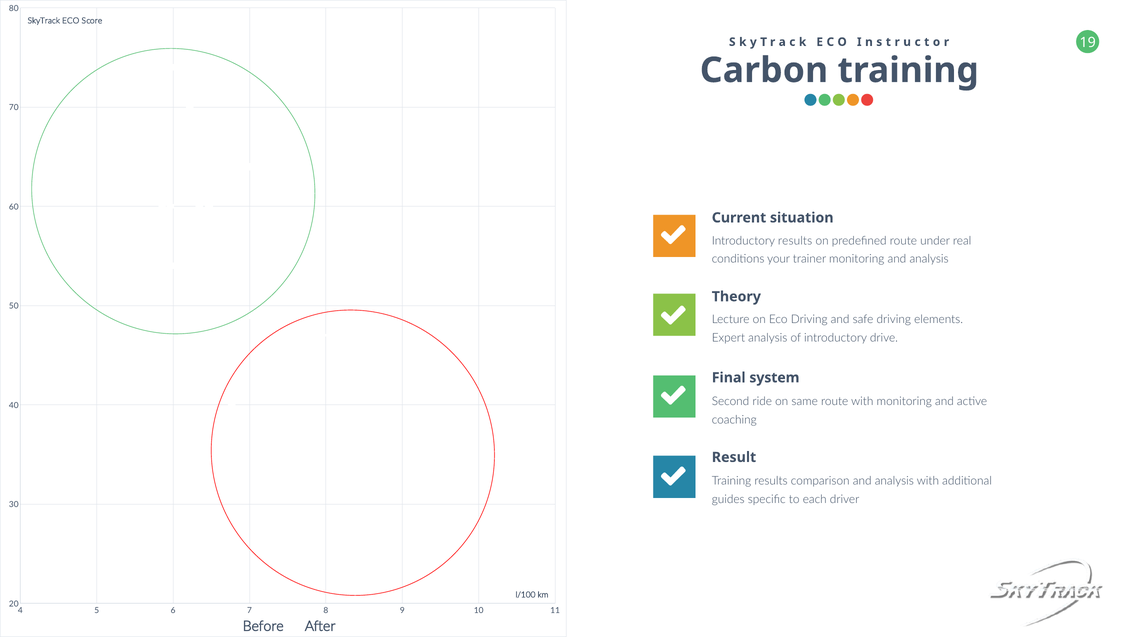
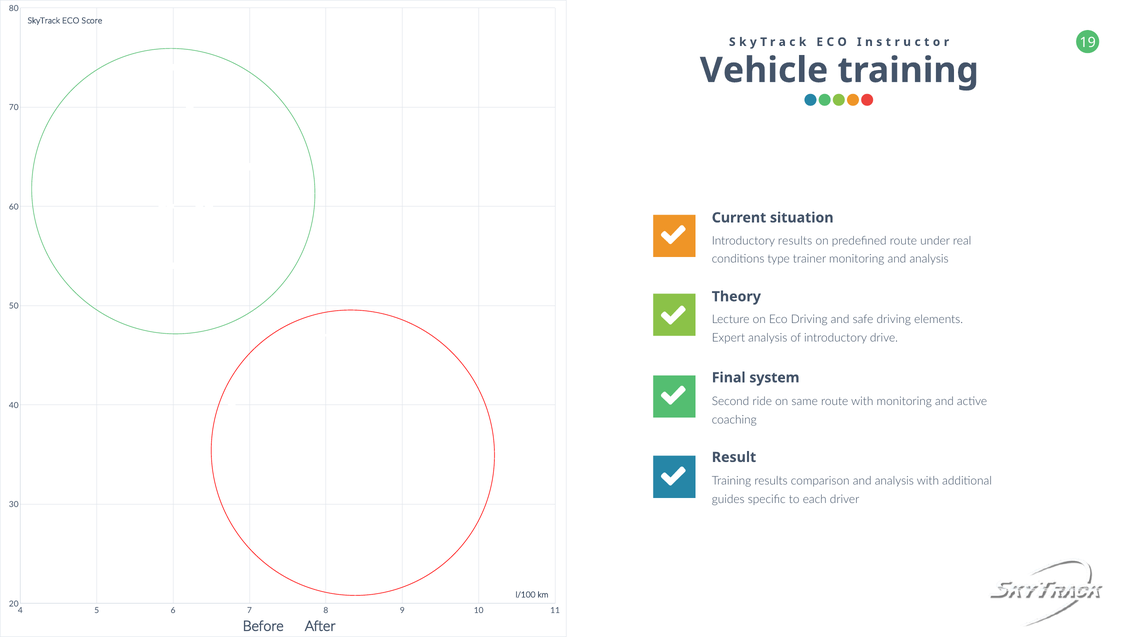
Carbon: Carbon -> Vehicle
your: your -> type
